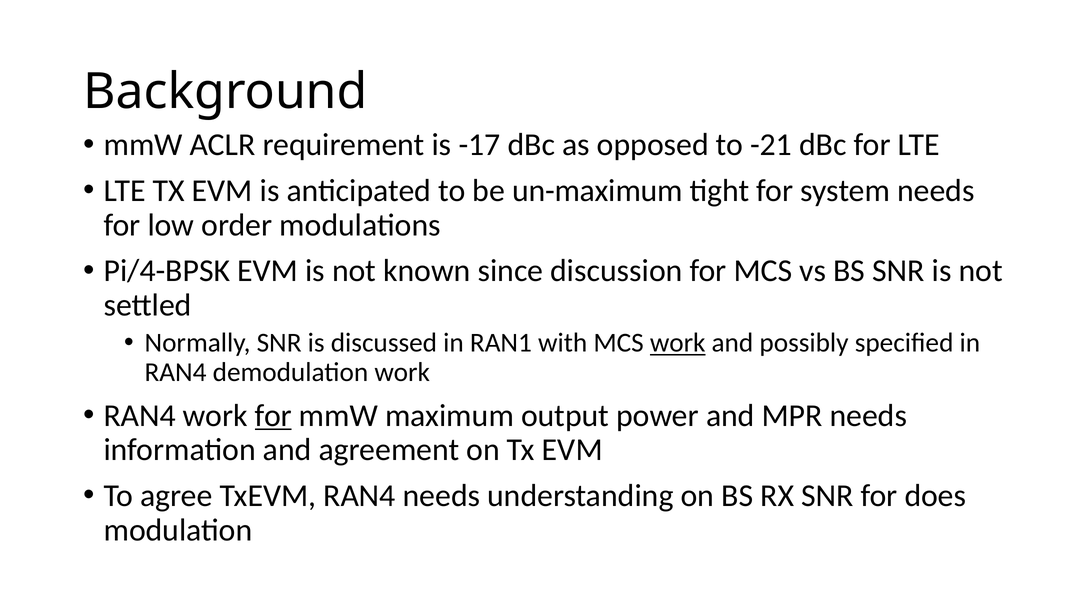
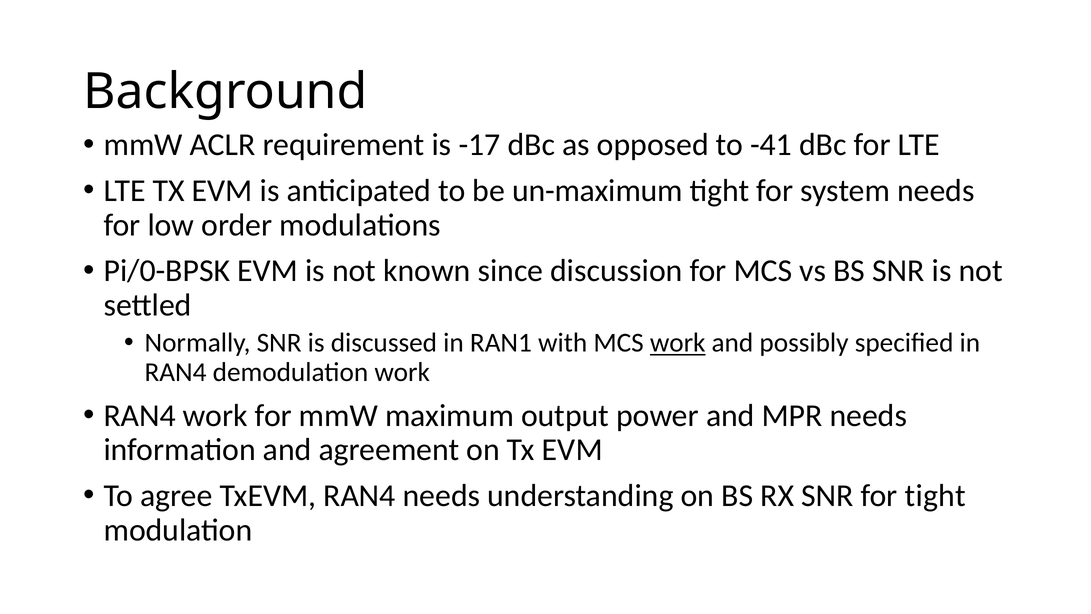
-21: -21 -> -41
Pi/4-BPSK: Pi/4-BPSK -> Pi/0-BPSK
for at (273, 415) underline: present -> none
for does: does -> tight
